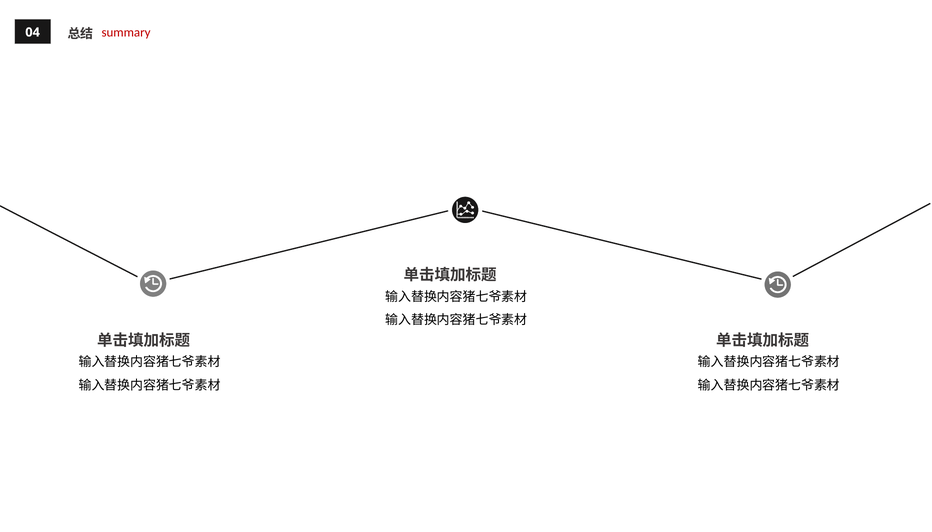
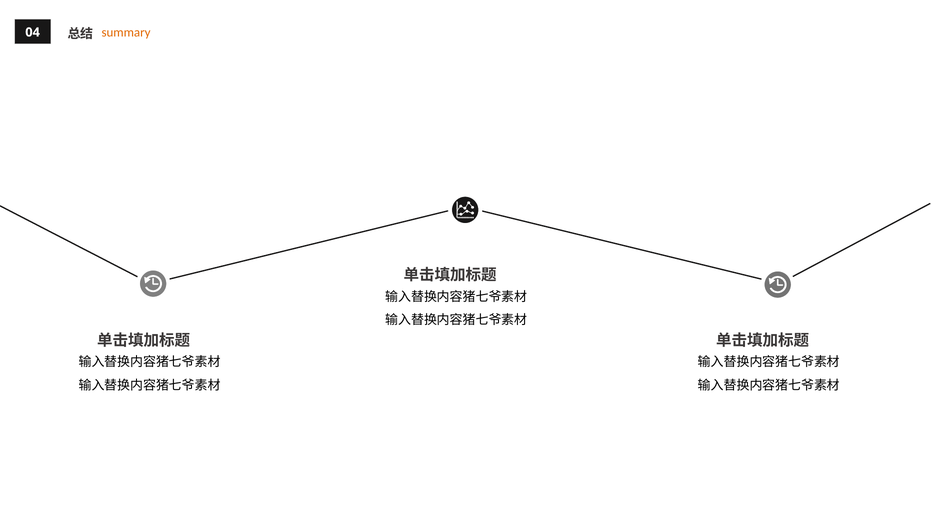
summary colour: red -> orange
